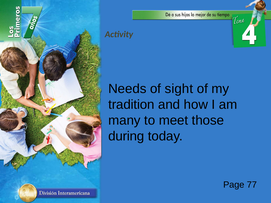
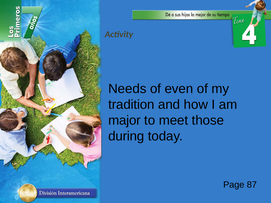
sight: sight -> even
many: many -> major
77: 77 -> 87
